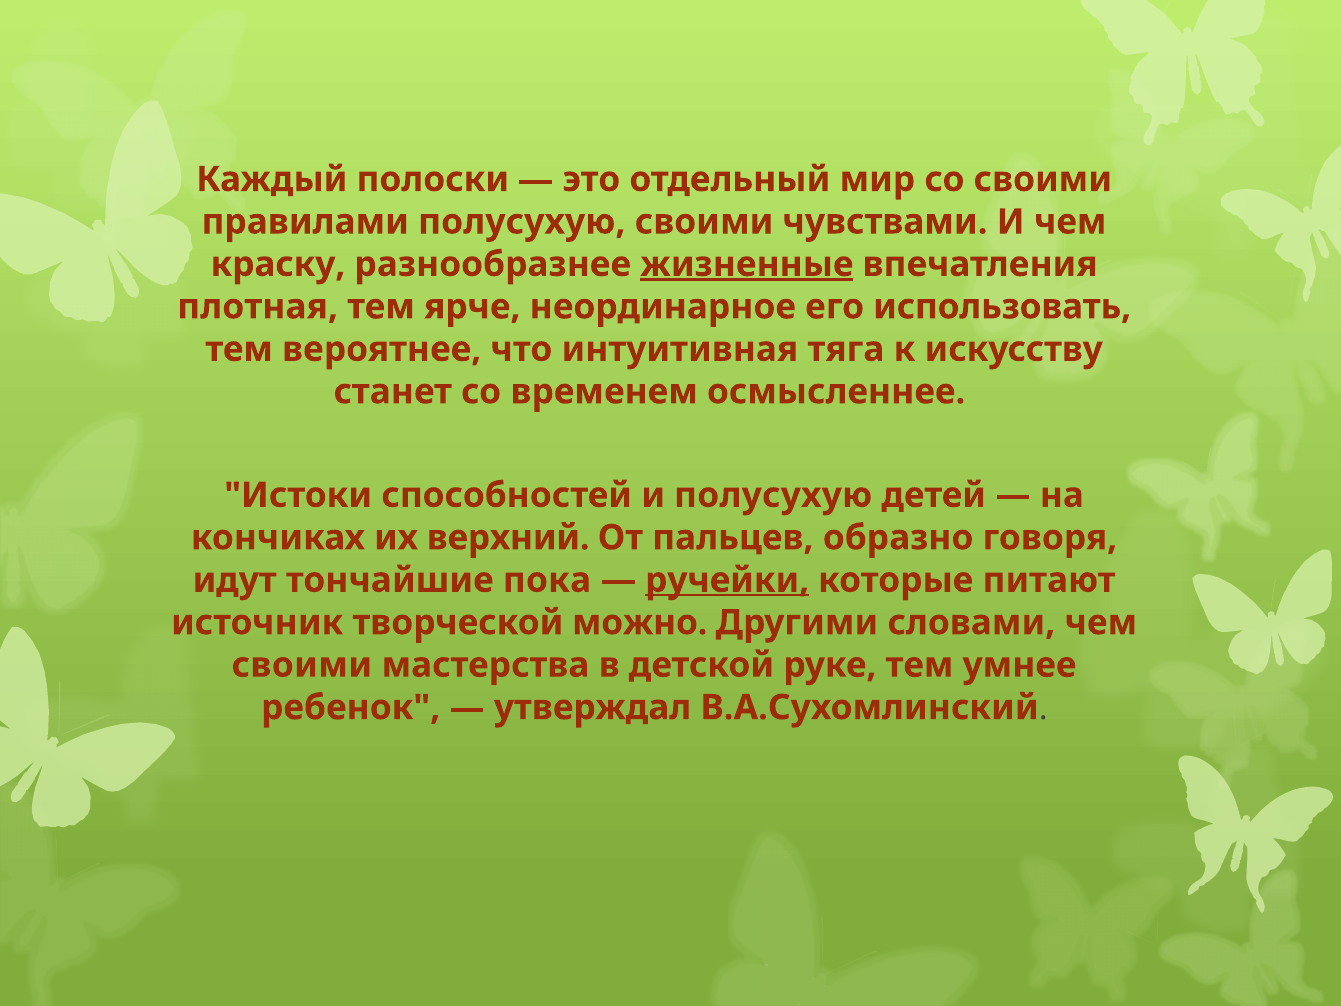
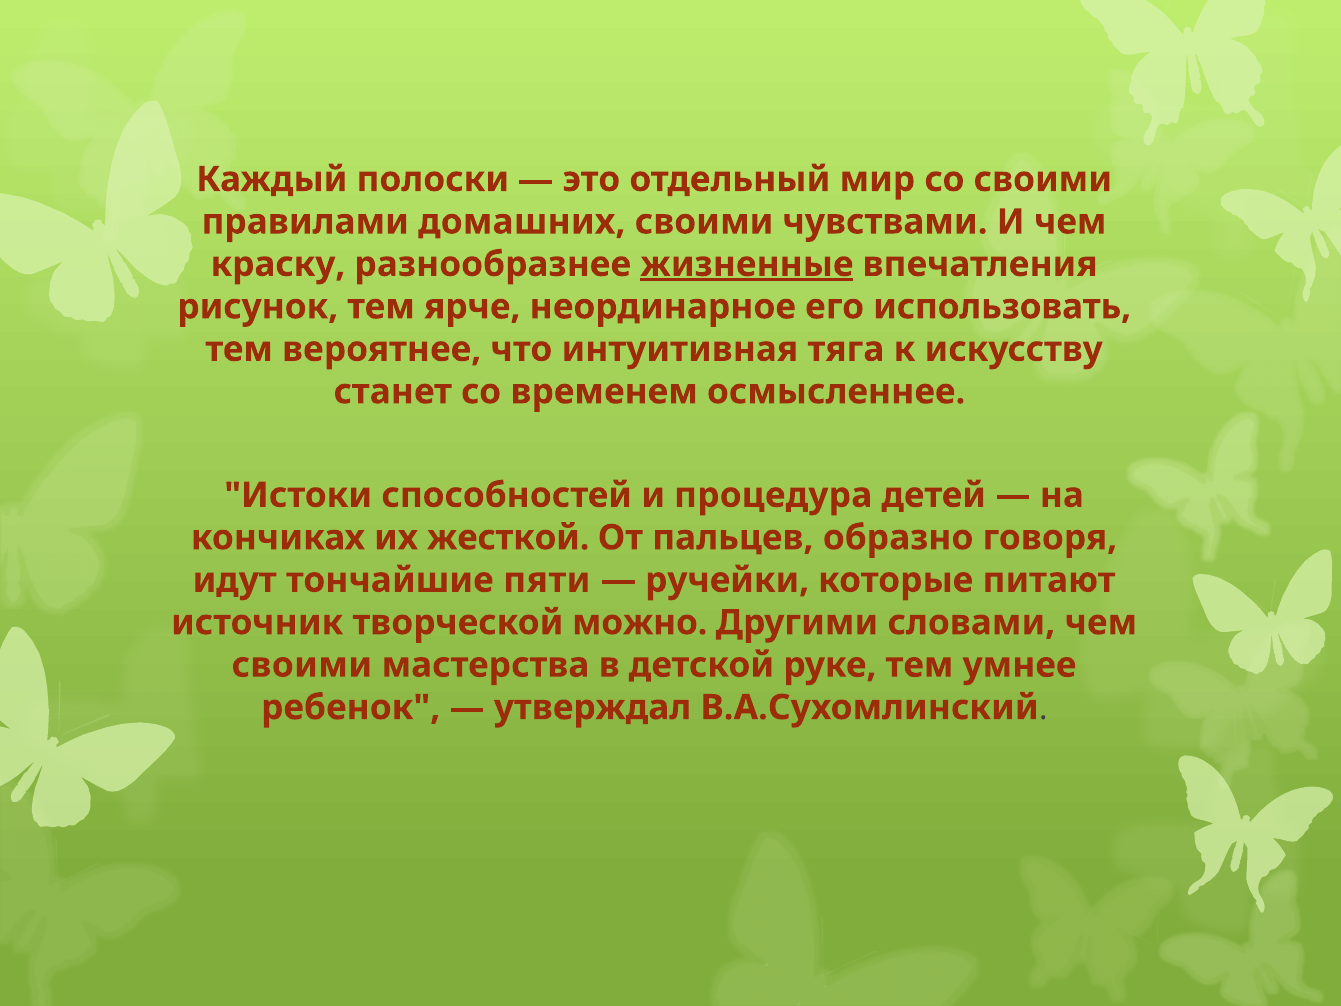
правилами полусухую: полусухую -> домашних
плотная: плотная -> рисунок
и полусухую: полусухую -> процедура
верхний: верхний -> жесткой
пока: пока -> пяти
ручейки underline: present -> none
